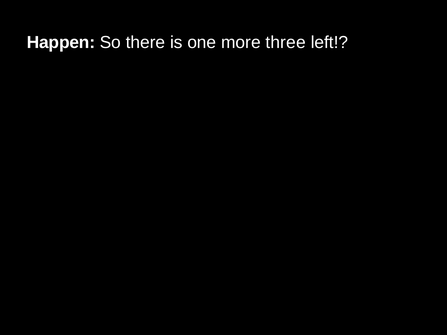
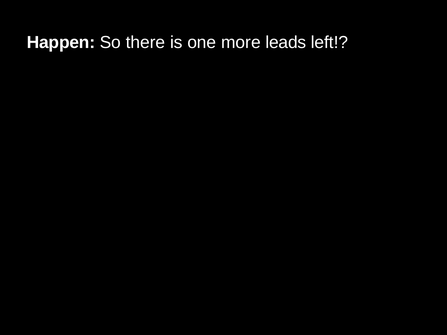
three: three -> leads
